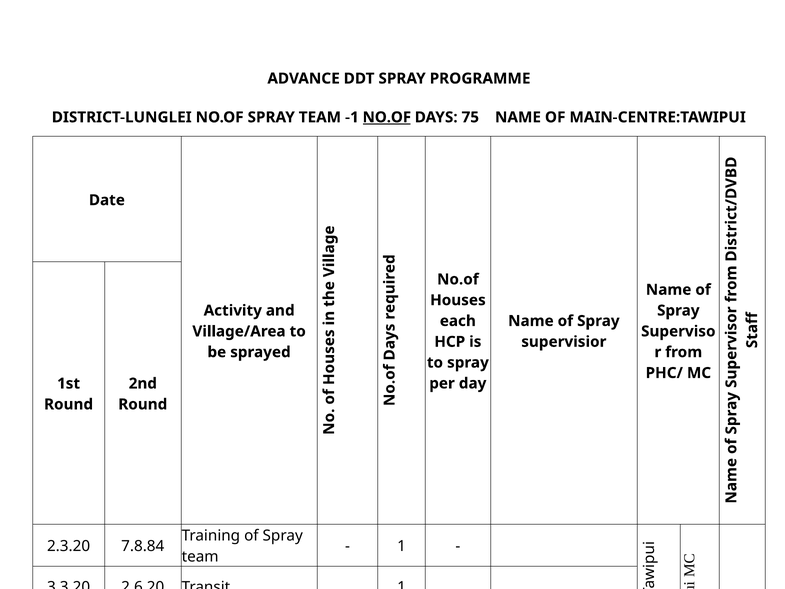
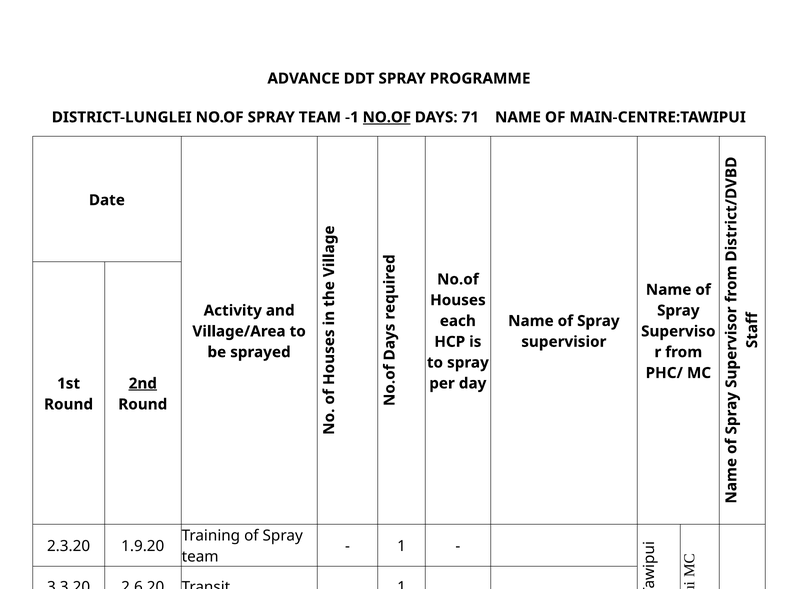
75: 75 -> 71
2nd underline: none -> present
7.8.84: 7.8.84 -> 1.9.20
